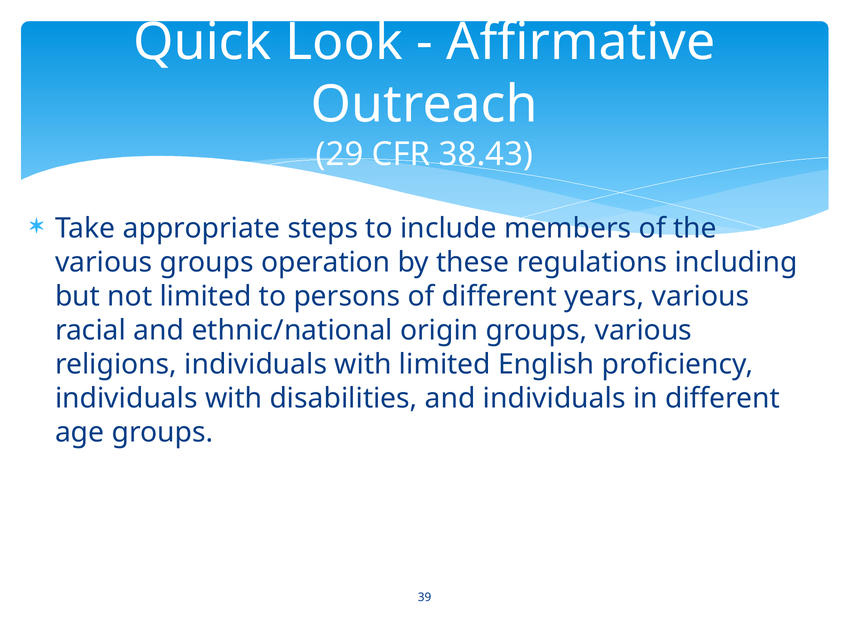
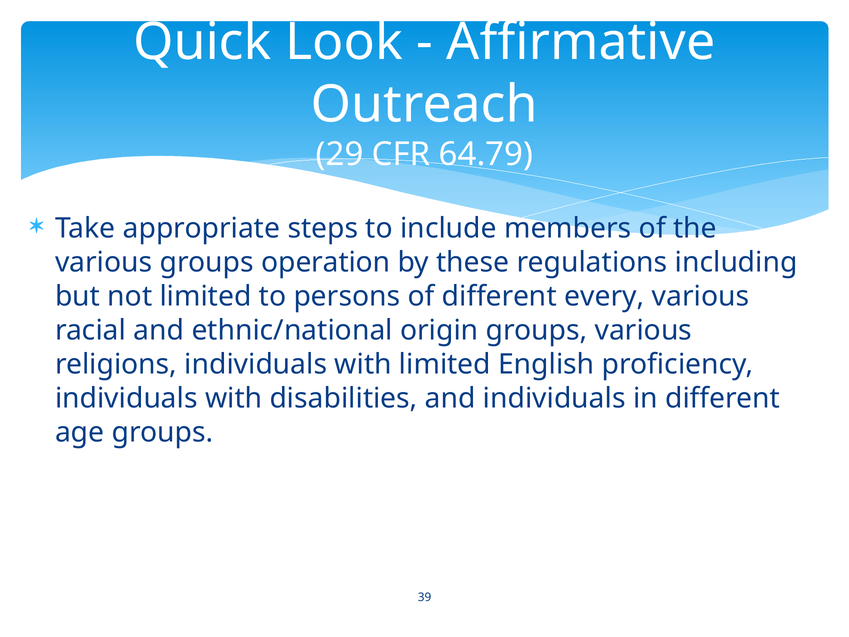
38.43: 38.43 -> 64.79
years: years -> every
